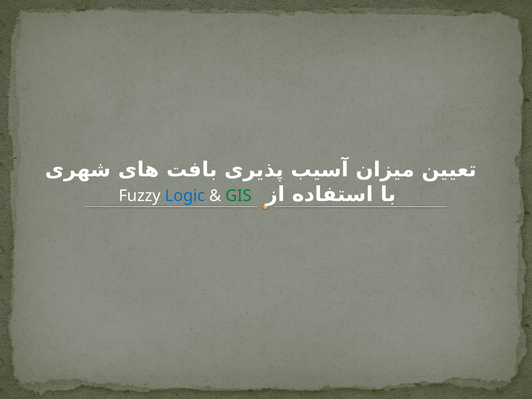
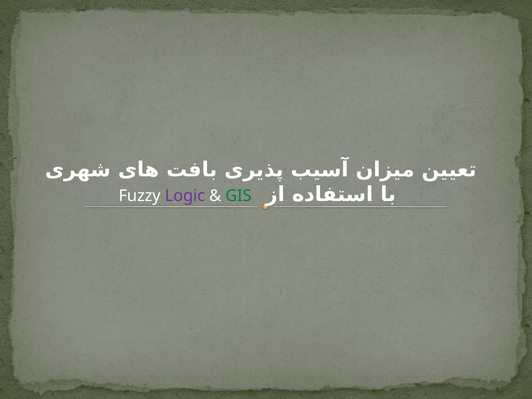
Logic colour: blue -> purple
